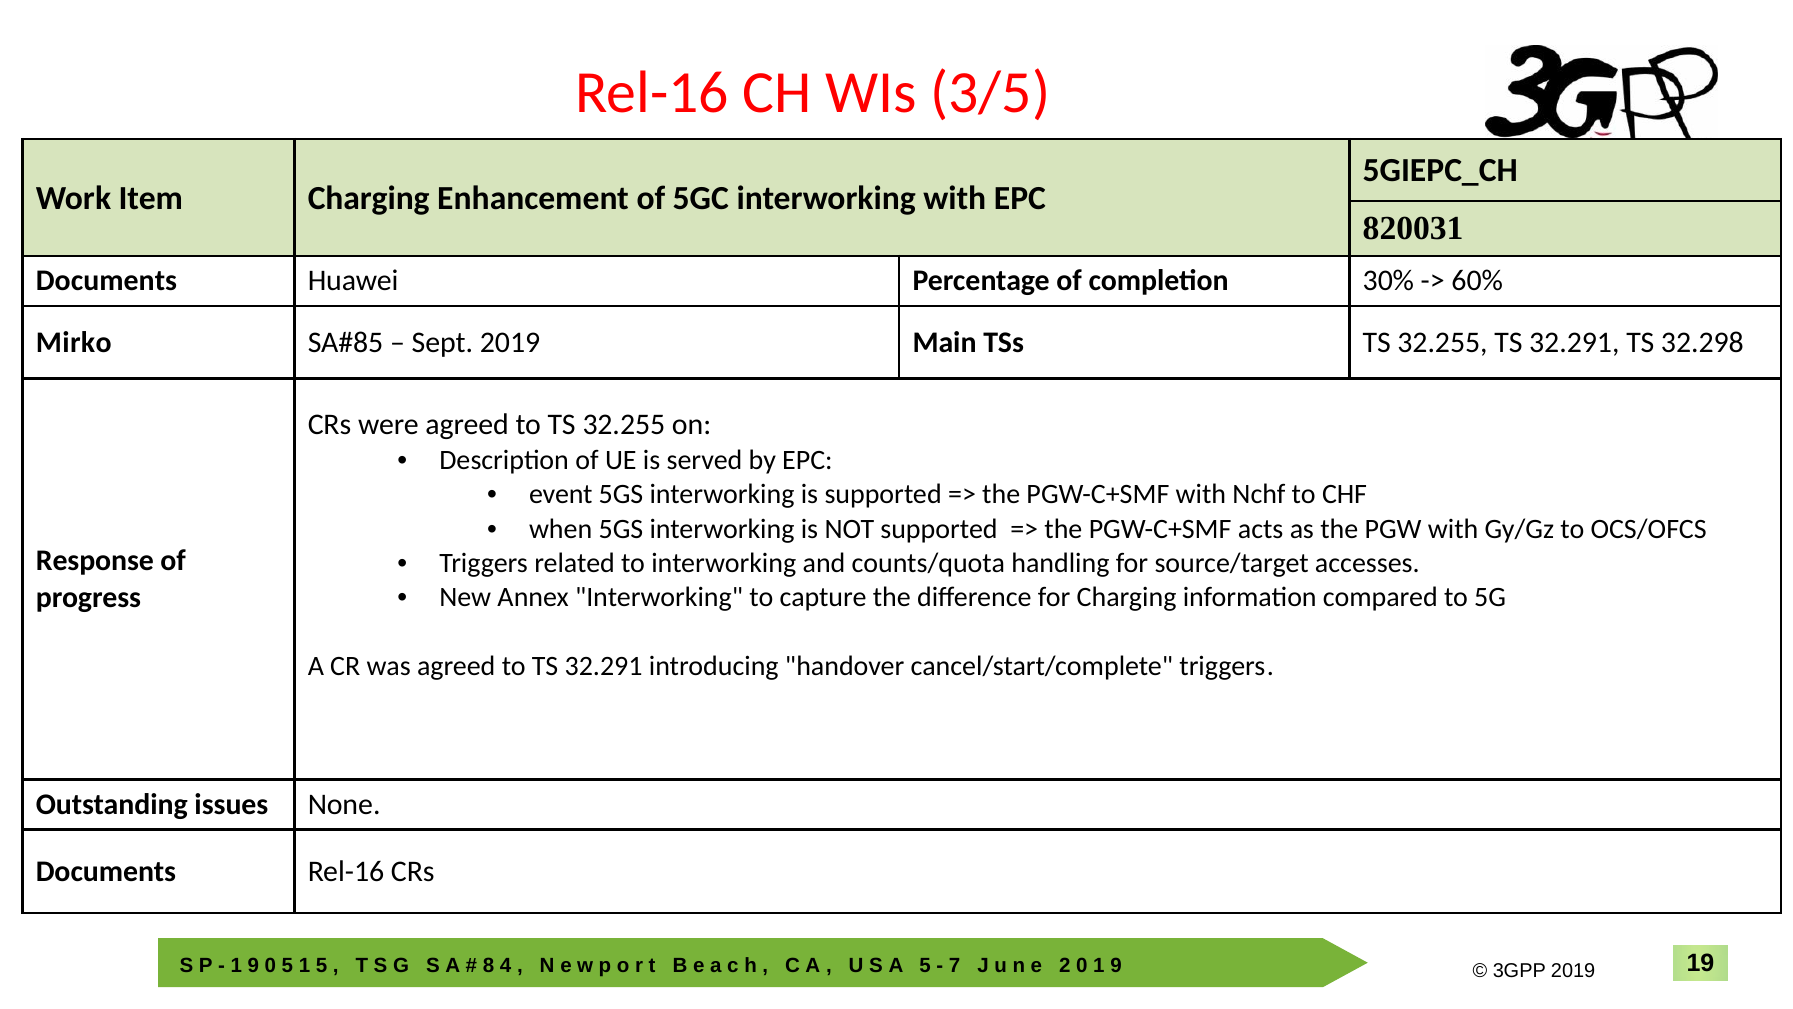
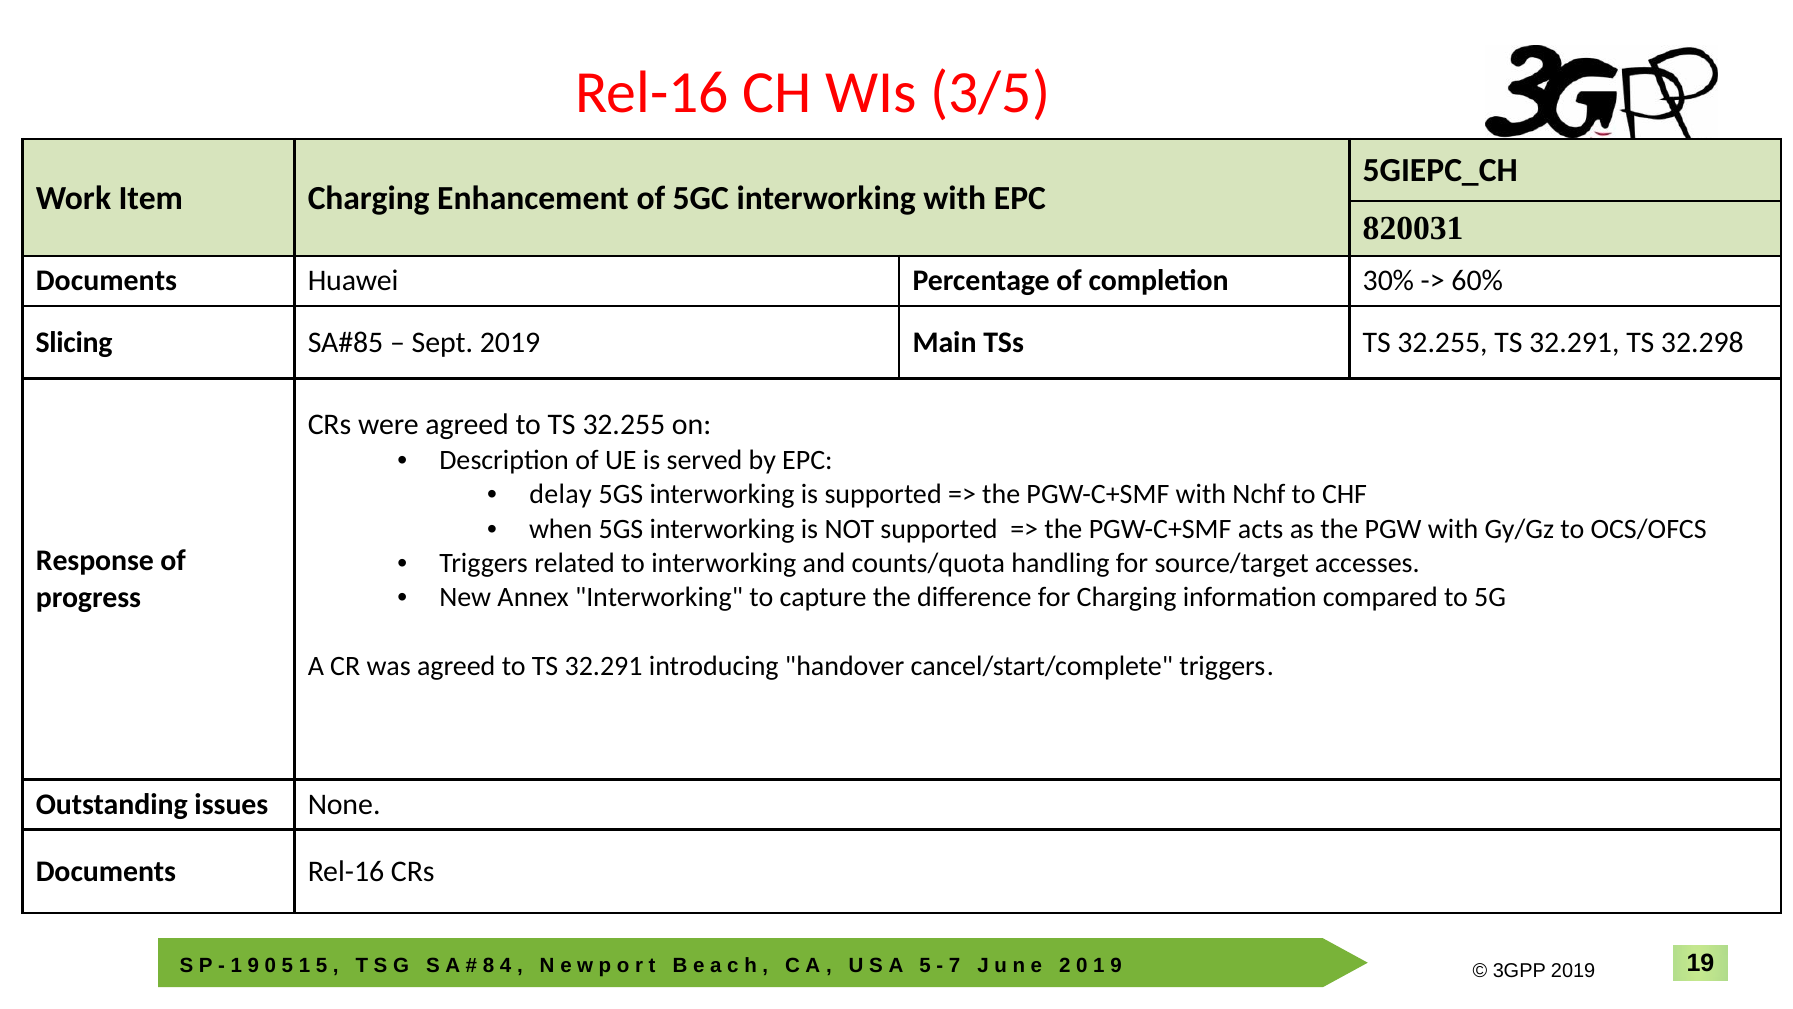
Mirko: Mirko -> Slicing
event: event -> delay
